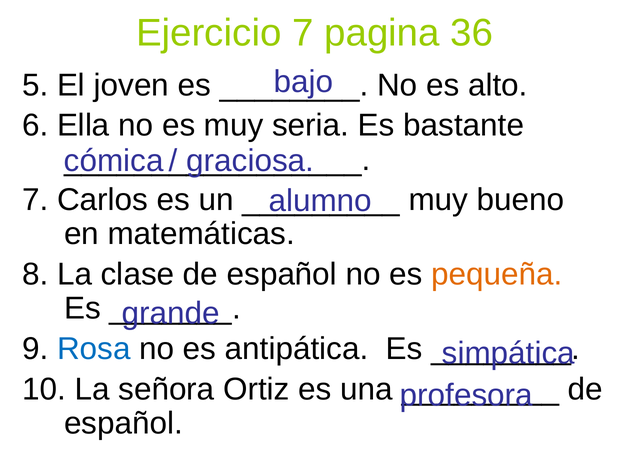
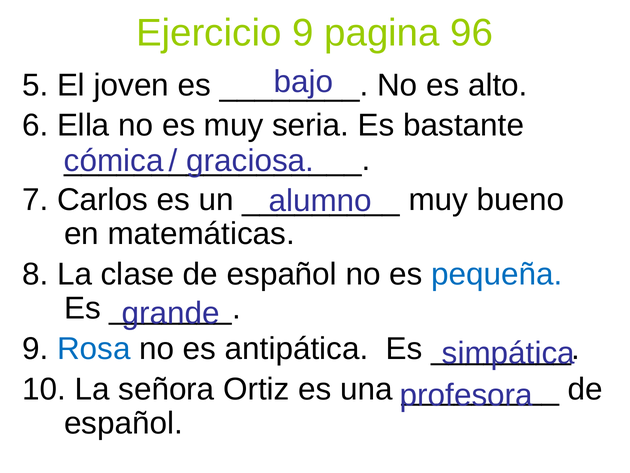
Ejercicio 7: 7 -> 9
36: 36 -> 96
pequeña colour: orange -> blue
